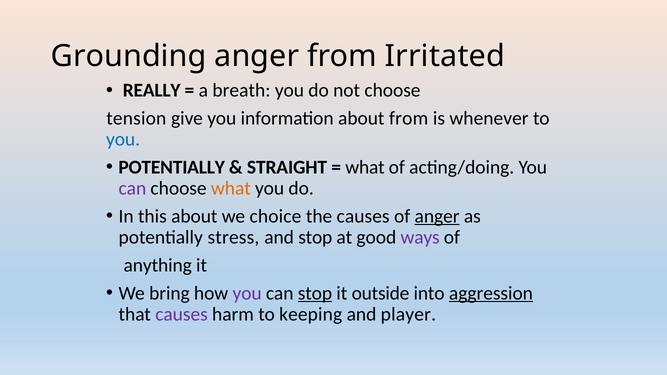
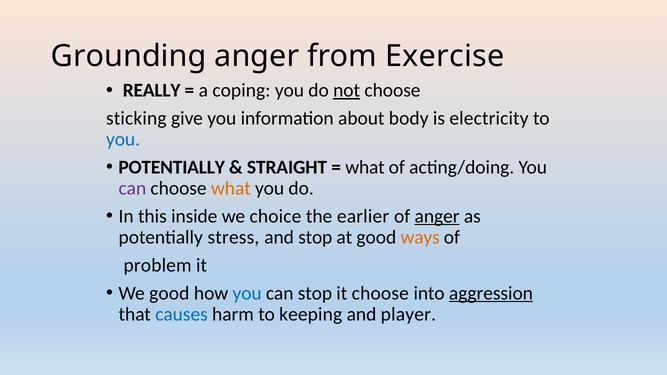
Irritated: Irritated -> Exercise
breath: breath -> coping
not underline: none -> present
tension: tension -> sticking
about from: from -> body
whenever: whenever -> electricity
this about: about -> inside
the causes: causes -> earlier
ways colour: purple -> orange
anything: anything -> problem
We bring: bring -> good
you at (247, 293) colour: purple -> blue
stop at (315, 293) underline: present -> none
it outside: outside -> choose
causes at (182, 314) colour: purple -> blue
